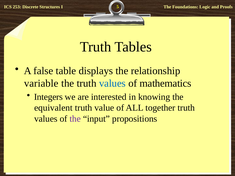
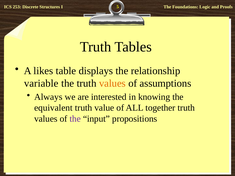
false: false -> likes
values at (112, 83) colour: blue -> orange
mathematics: mathematics -> assumptions
Integers: Integers -> Always
